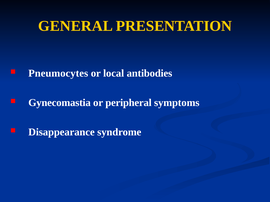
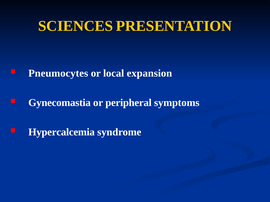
GENERAL: GENERAL -> SCIENCES
antibodies: antibodies -> expansion
Disappearance: Disappearance -> Hypercalcemia
